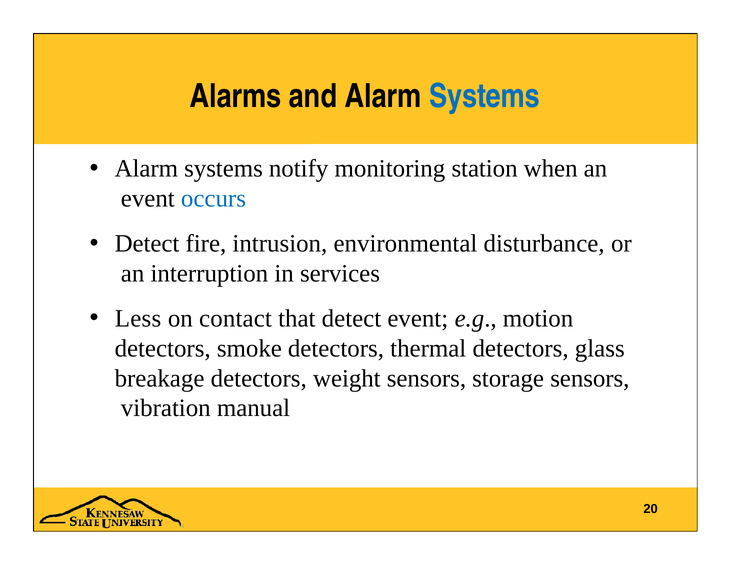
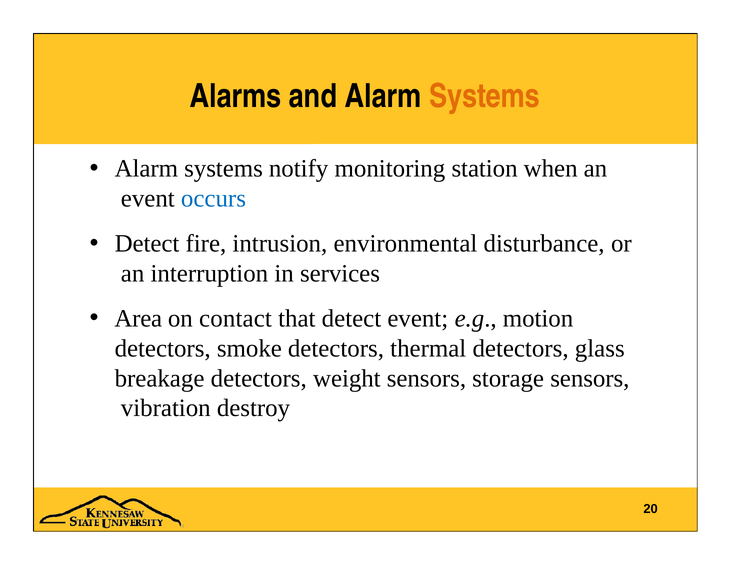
Systems at (485, 96) colour: blue -> orange
Less: Less -> Area
manual: manual -> destroy
